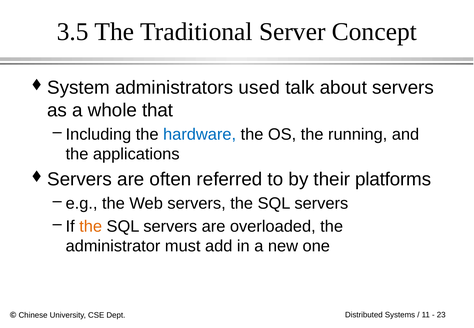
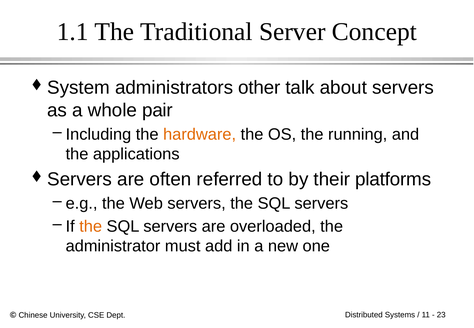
3.5: 3.5 -> 1.1
used: used -> other
that: that -> pair
hardware colour: blue -> orange
